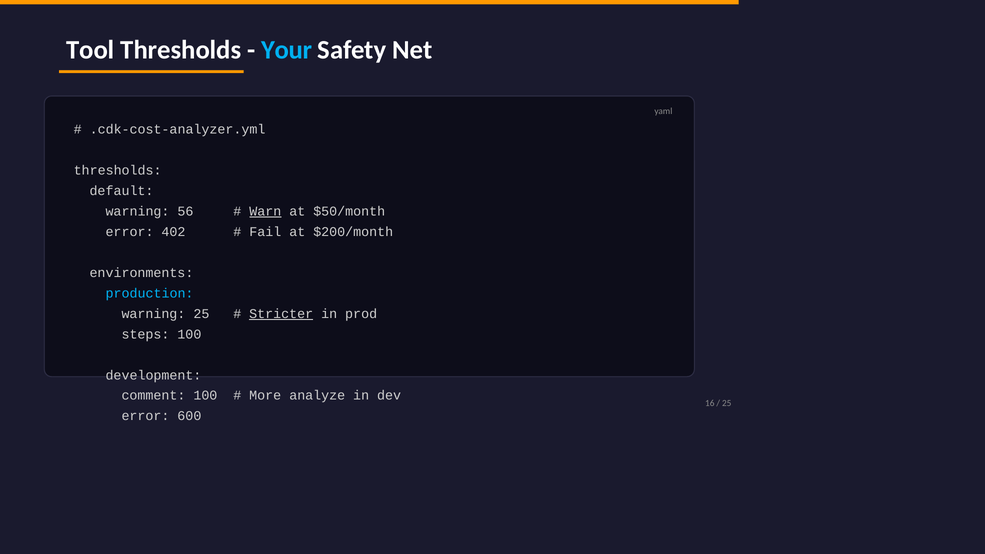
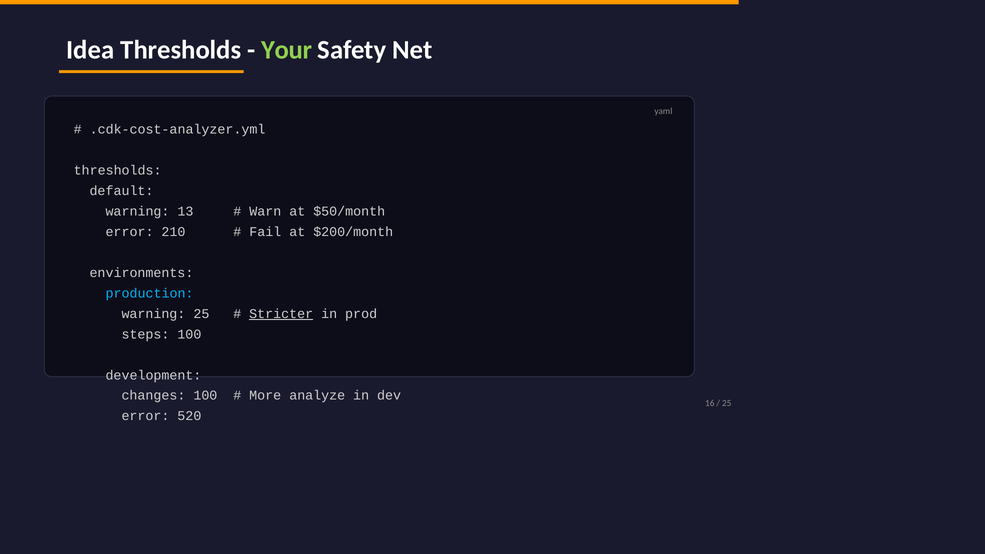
Tool: Tool -> Idea
Your colour: light blue -> light green
56: 56 -> 13
Warn underline: present -> none
402: 402 -> 210
comment: comment -> changes
600: 600 -> 520
